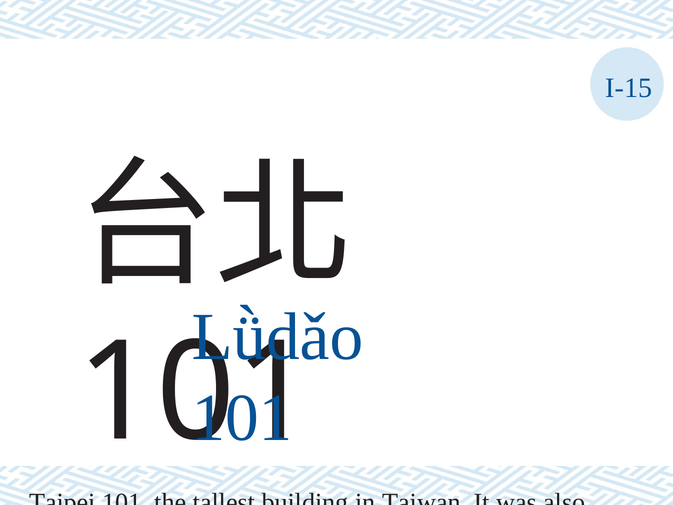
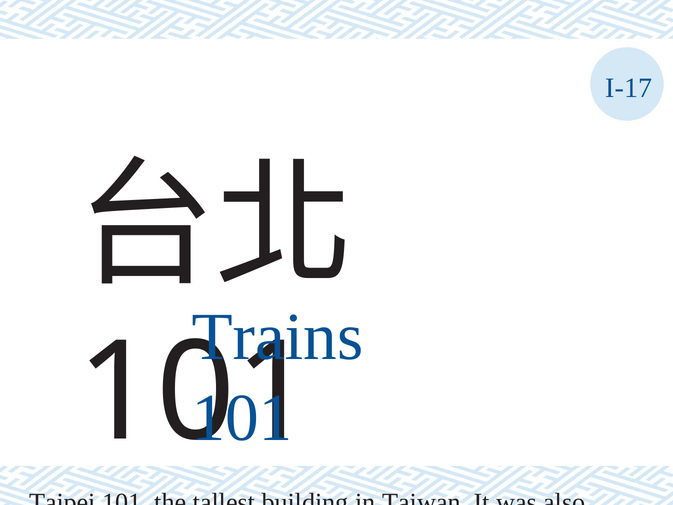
I-15: I-15 -> I-17
Lǜdǎo: Lǜdǎo -> Trains
